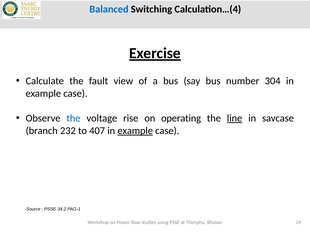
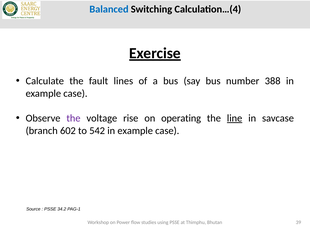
view: view -> lines
304: 304 -> 388
the at (73, 118) colour: blue -> purple
232: 232 -> 602
407: 407 -> 542
example at (135, 130) underline: present -> none
